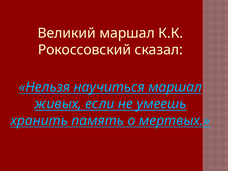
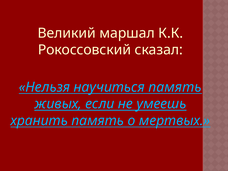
научиться маршал: маршал -> память
